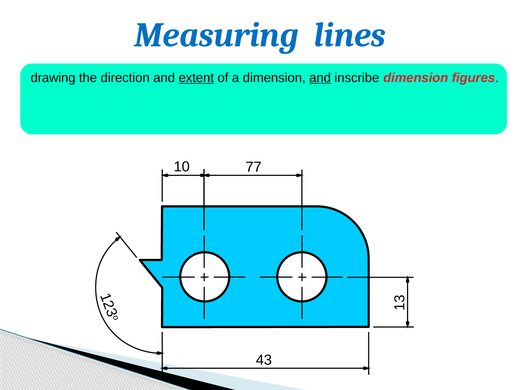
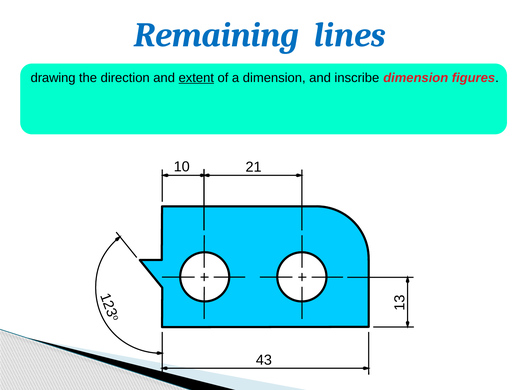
Measuring: Measuring -> Remaining
and at (320, 78) underline: present -> none
77: 77 -> 21
